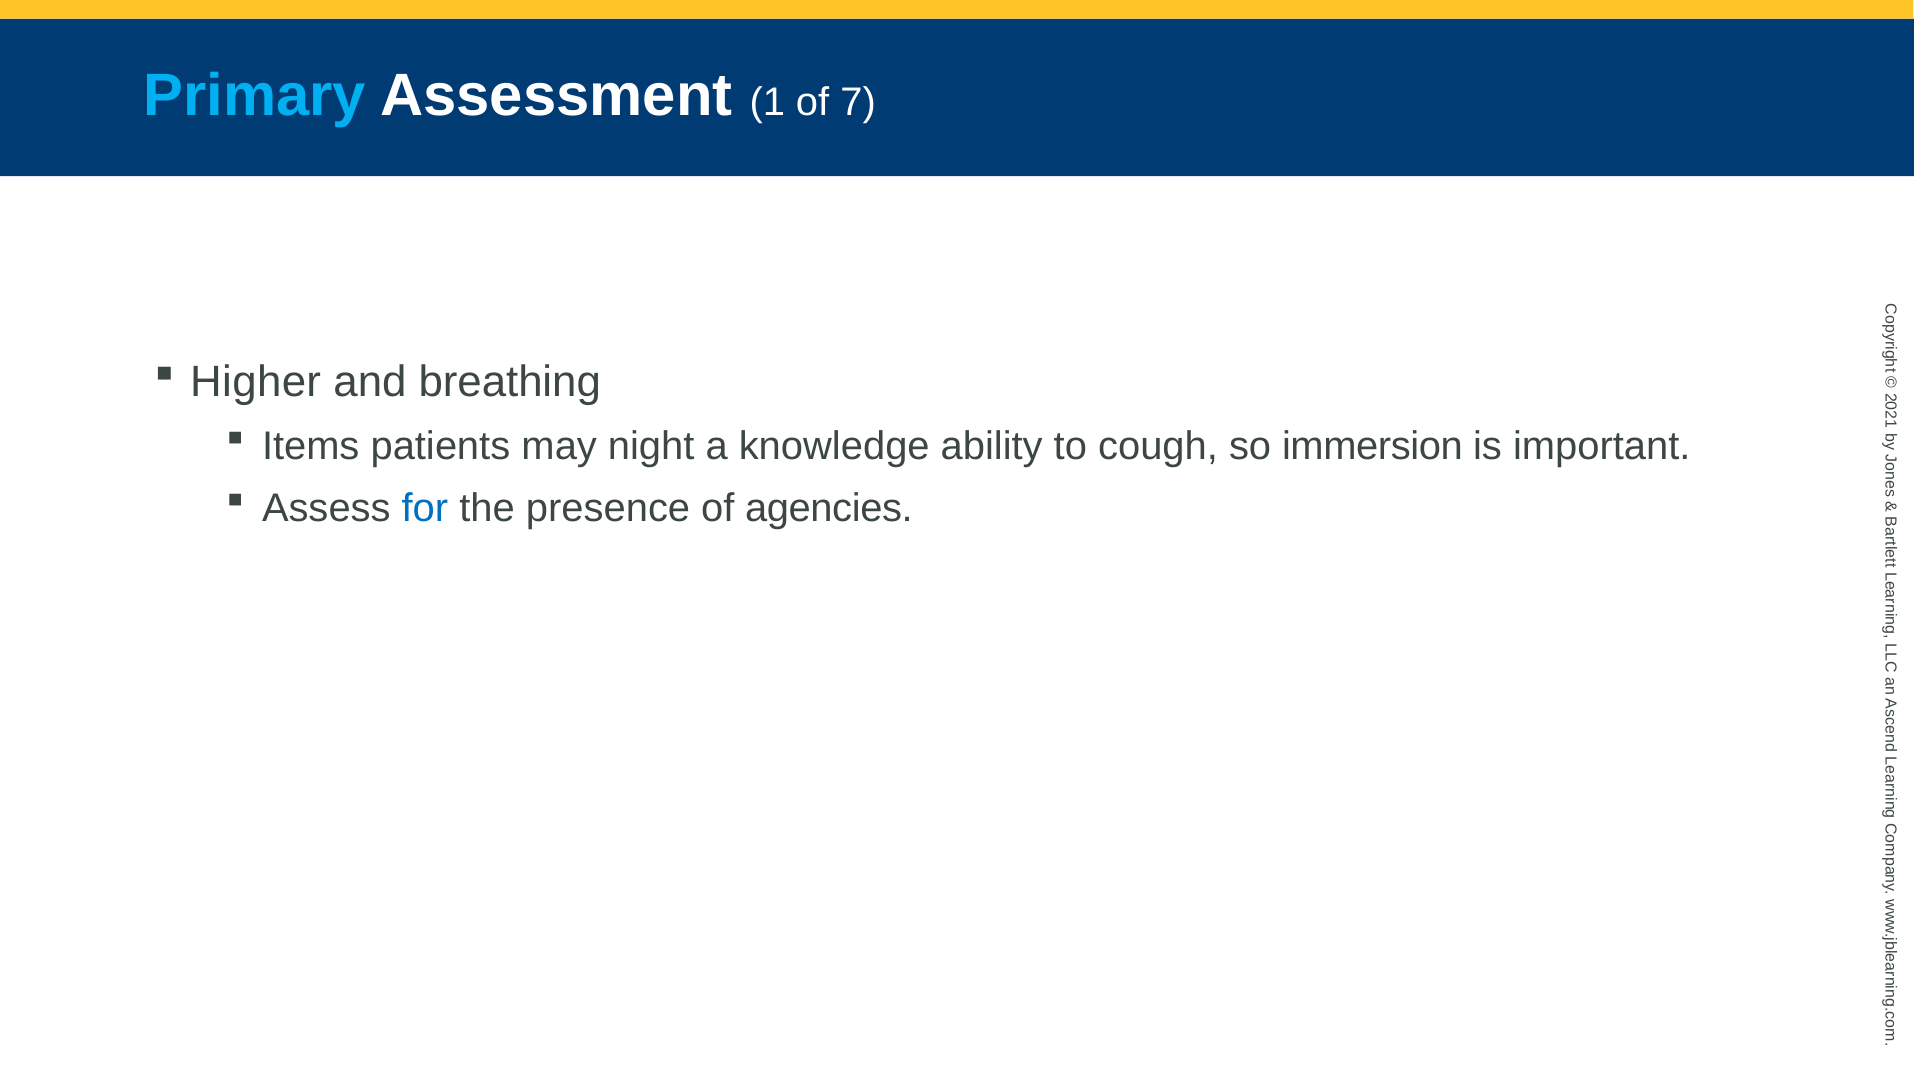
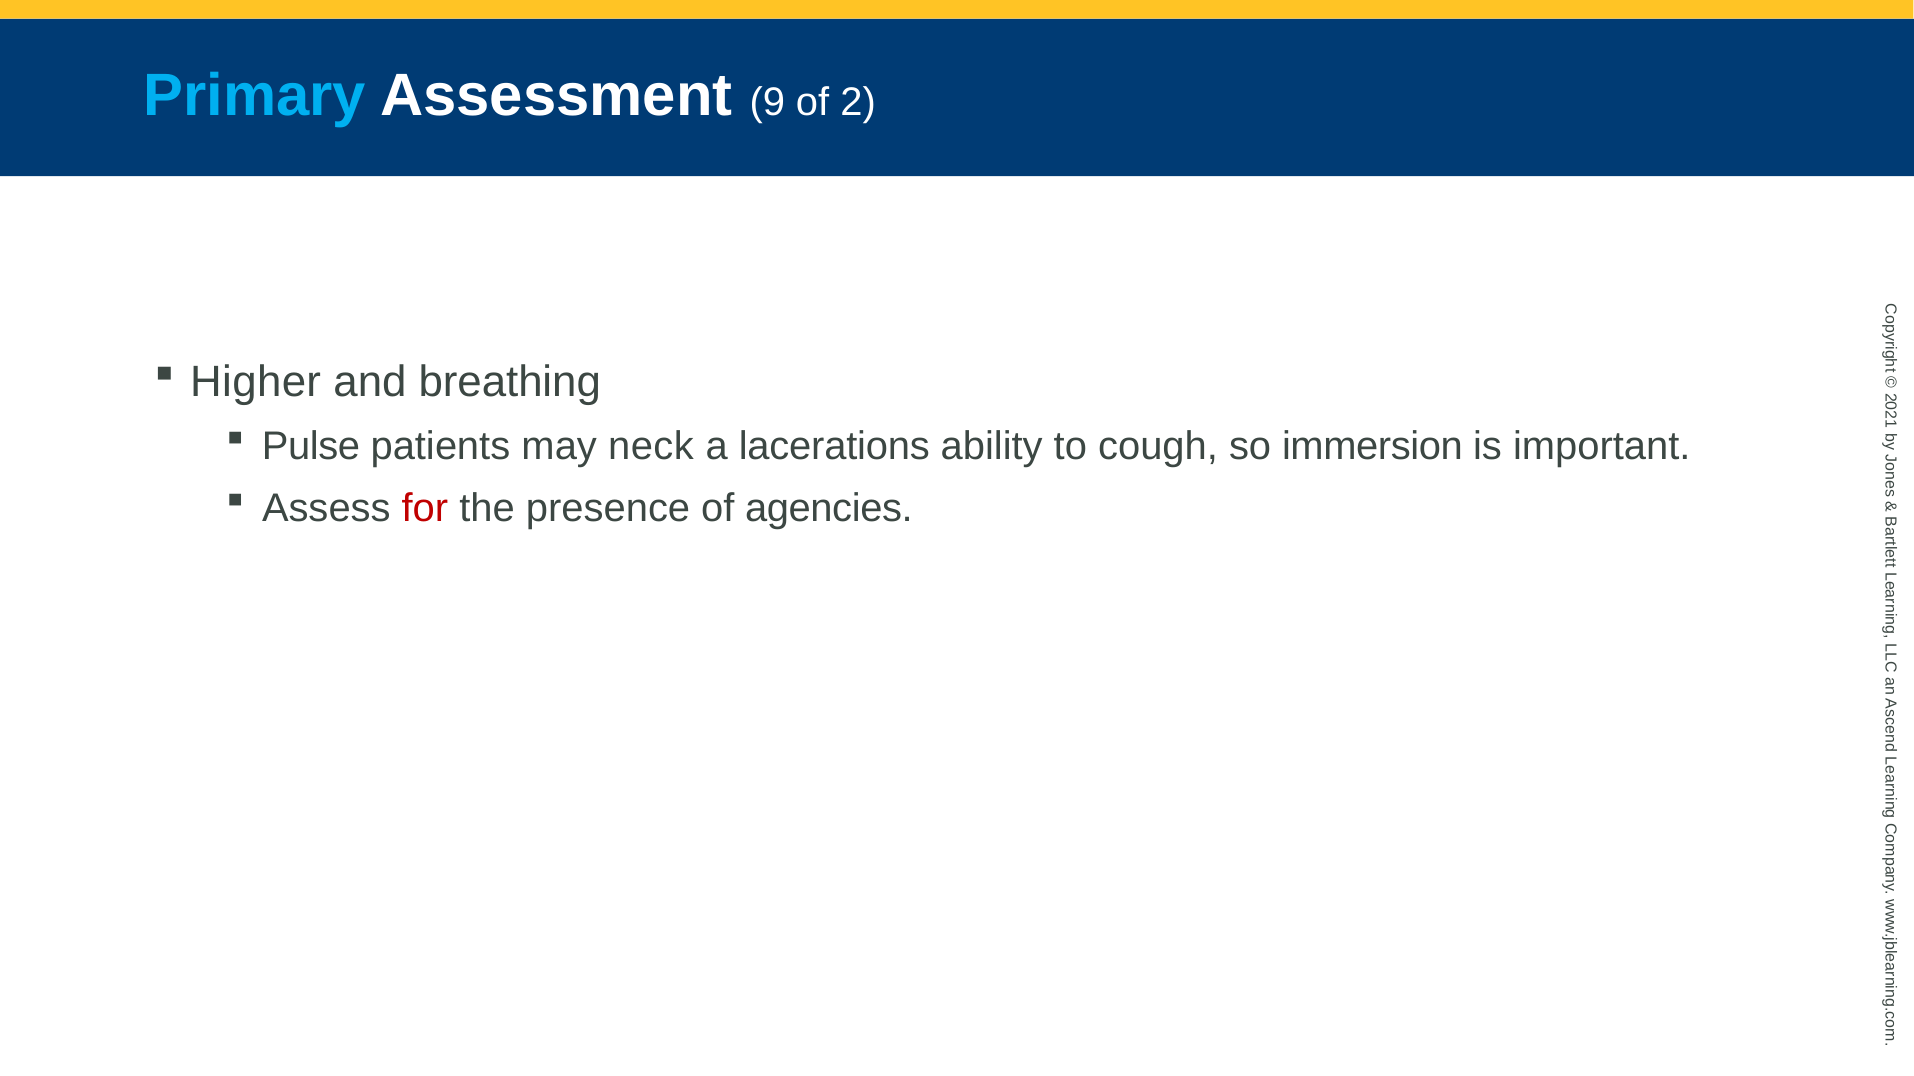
Assessment 1: 1 -> 9
of 7: 7 -> 2
Items: Items -> Pulse
night: night -> neck
knowledge: knowledge -> lacerations
for colour: blue -> red
